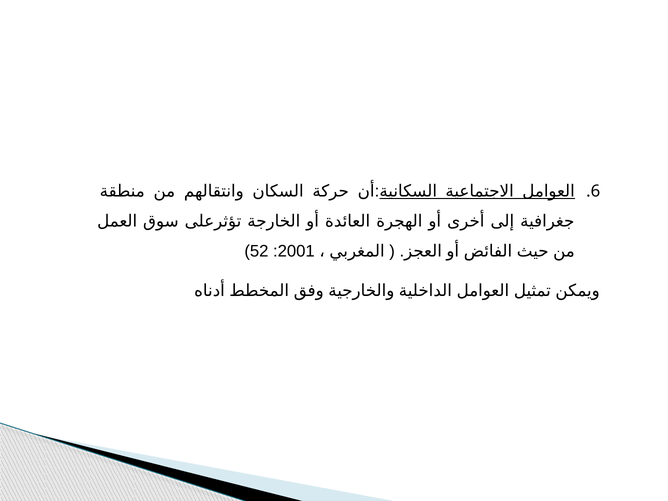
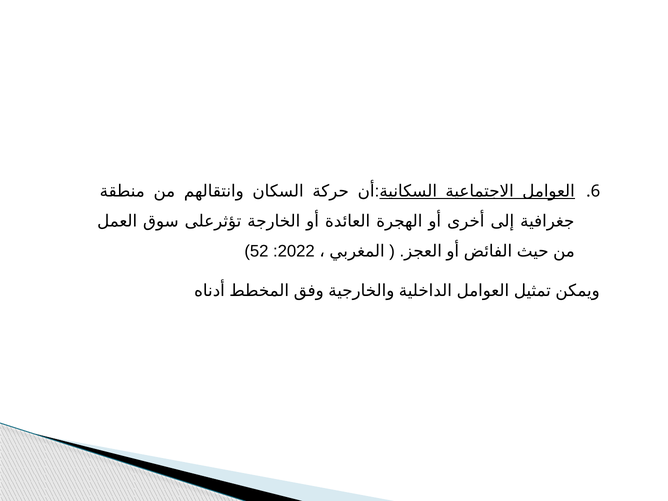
2001: 2001 -> 2022
